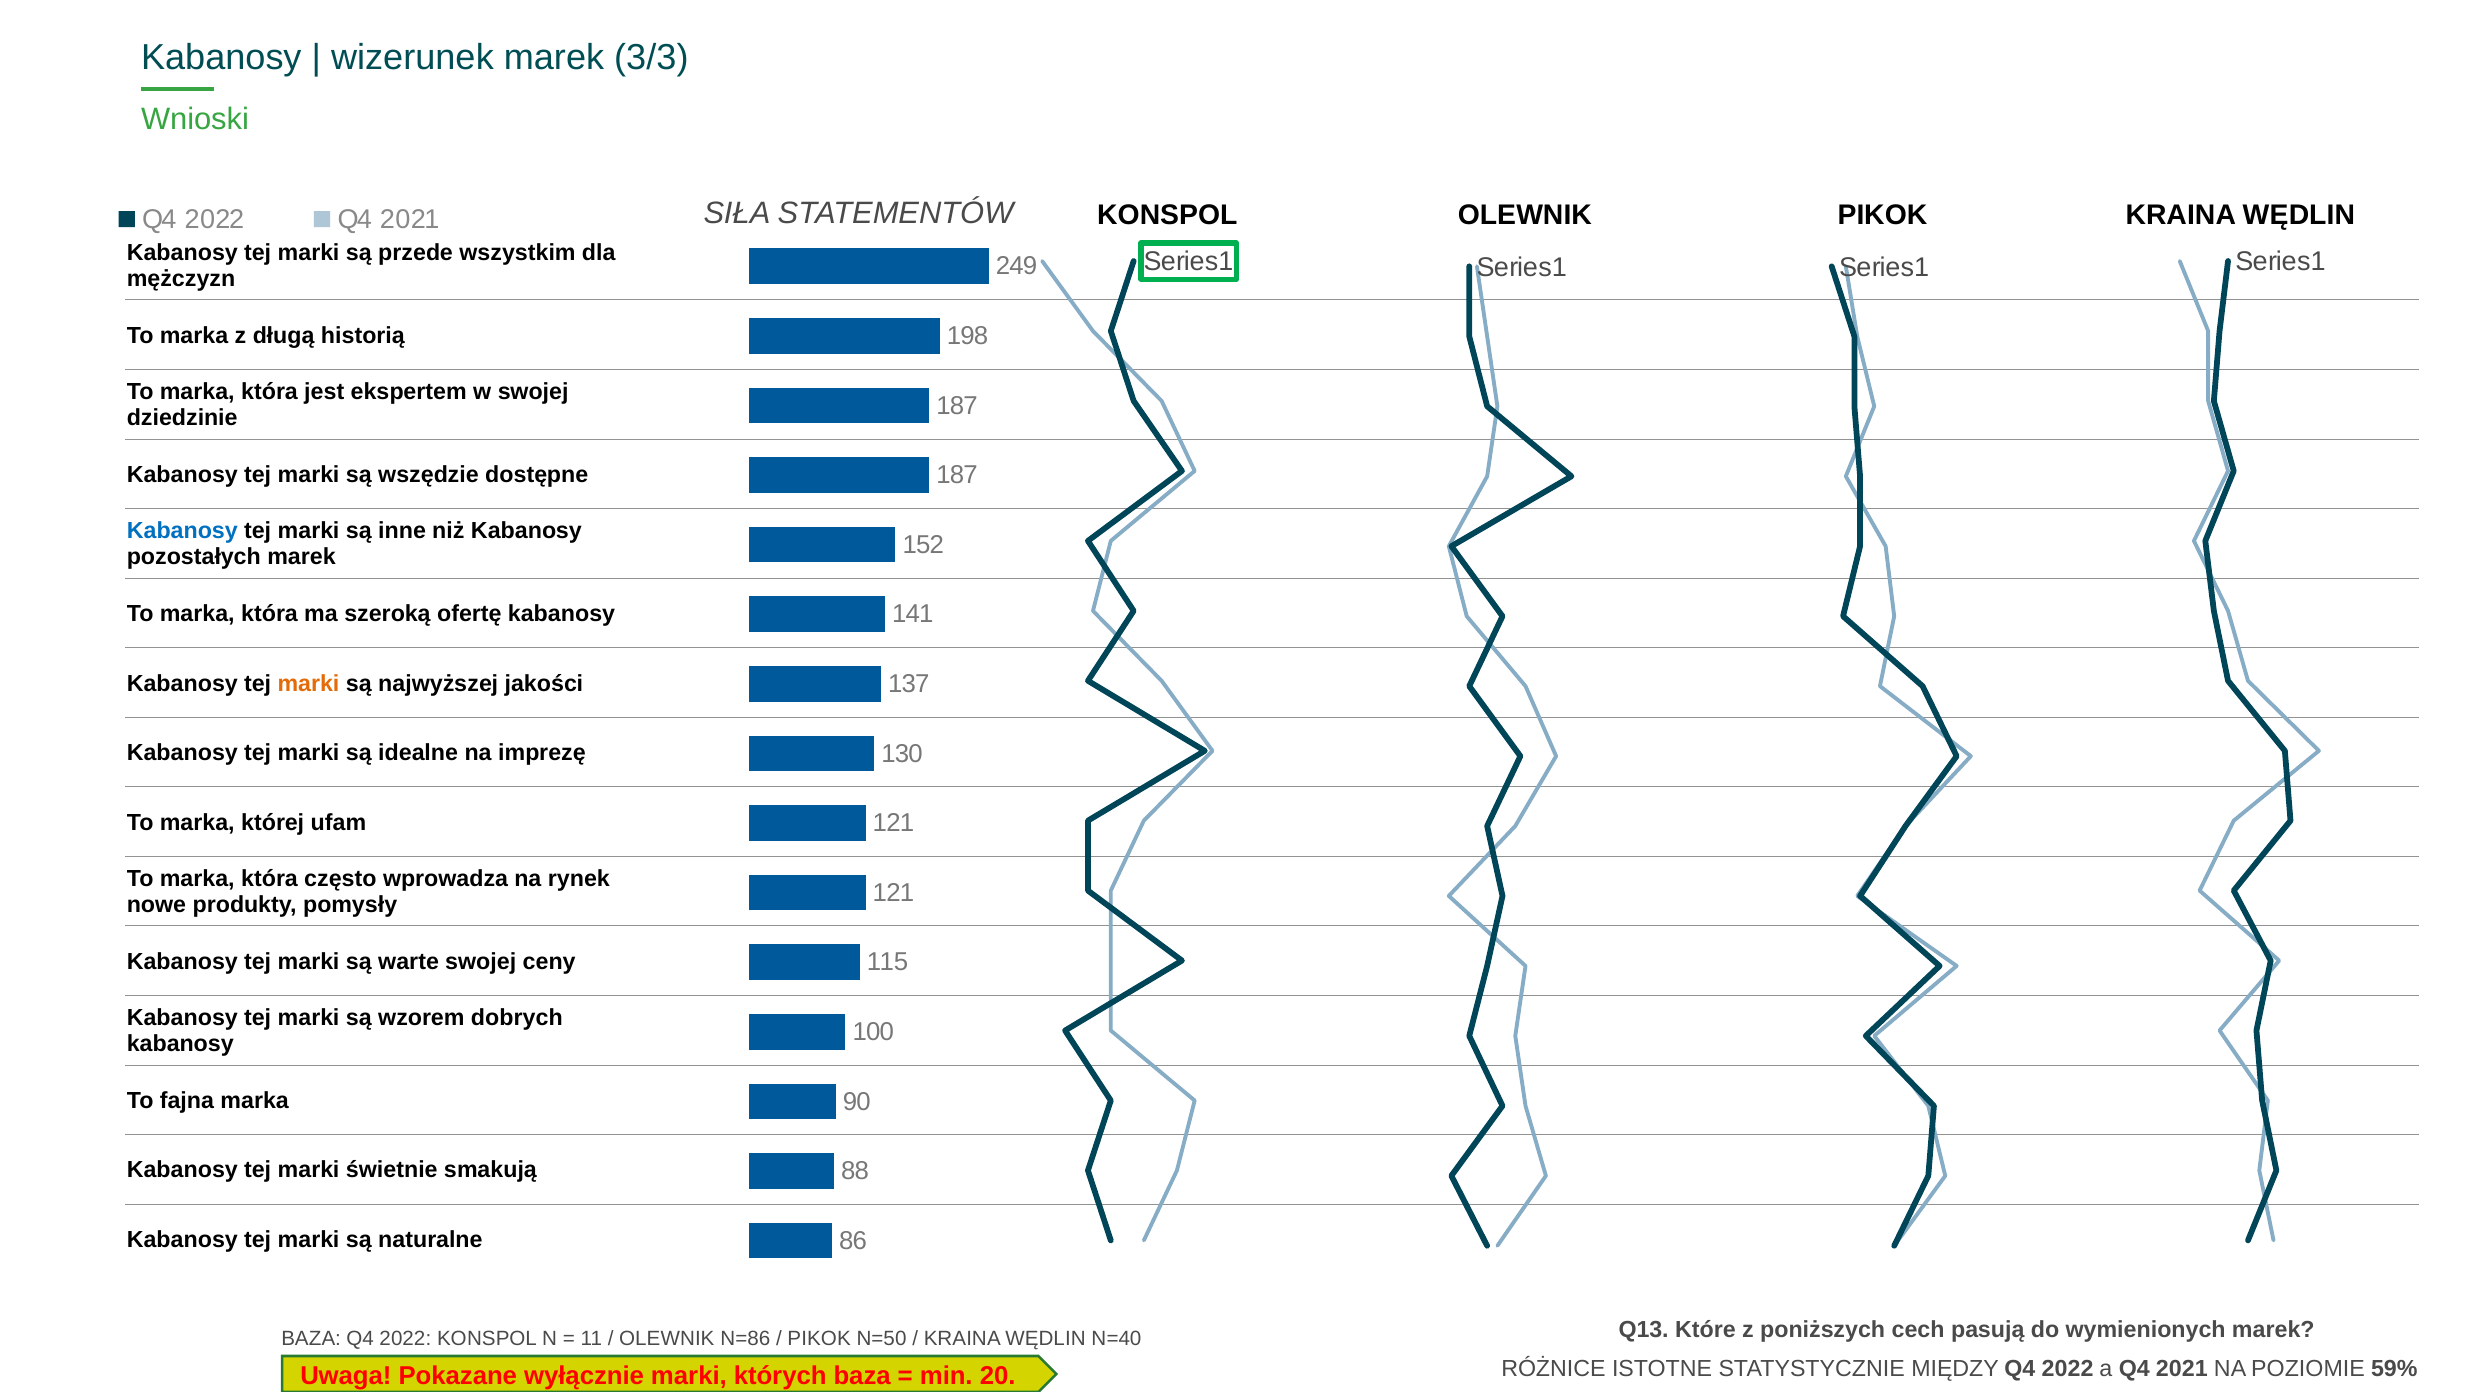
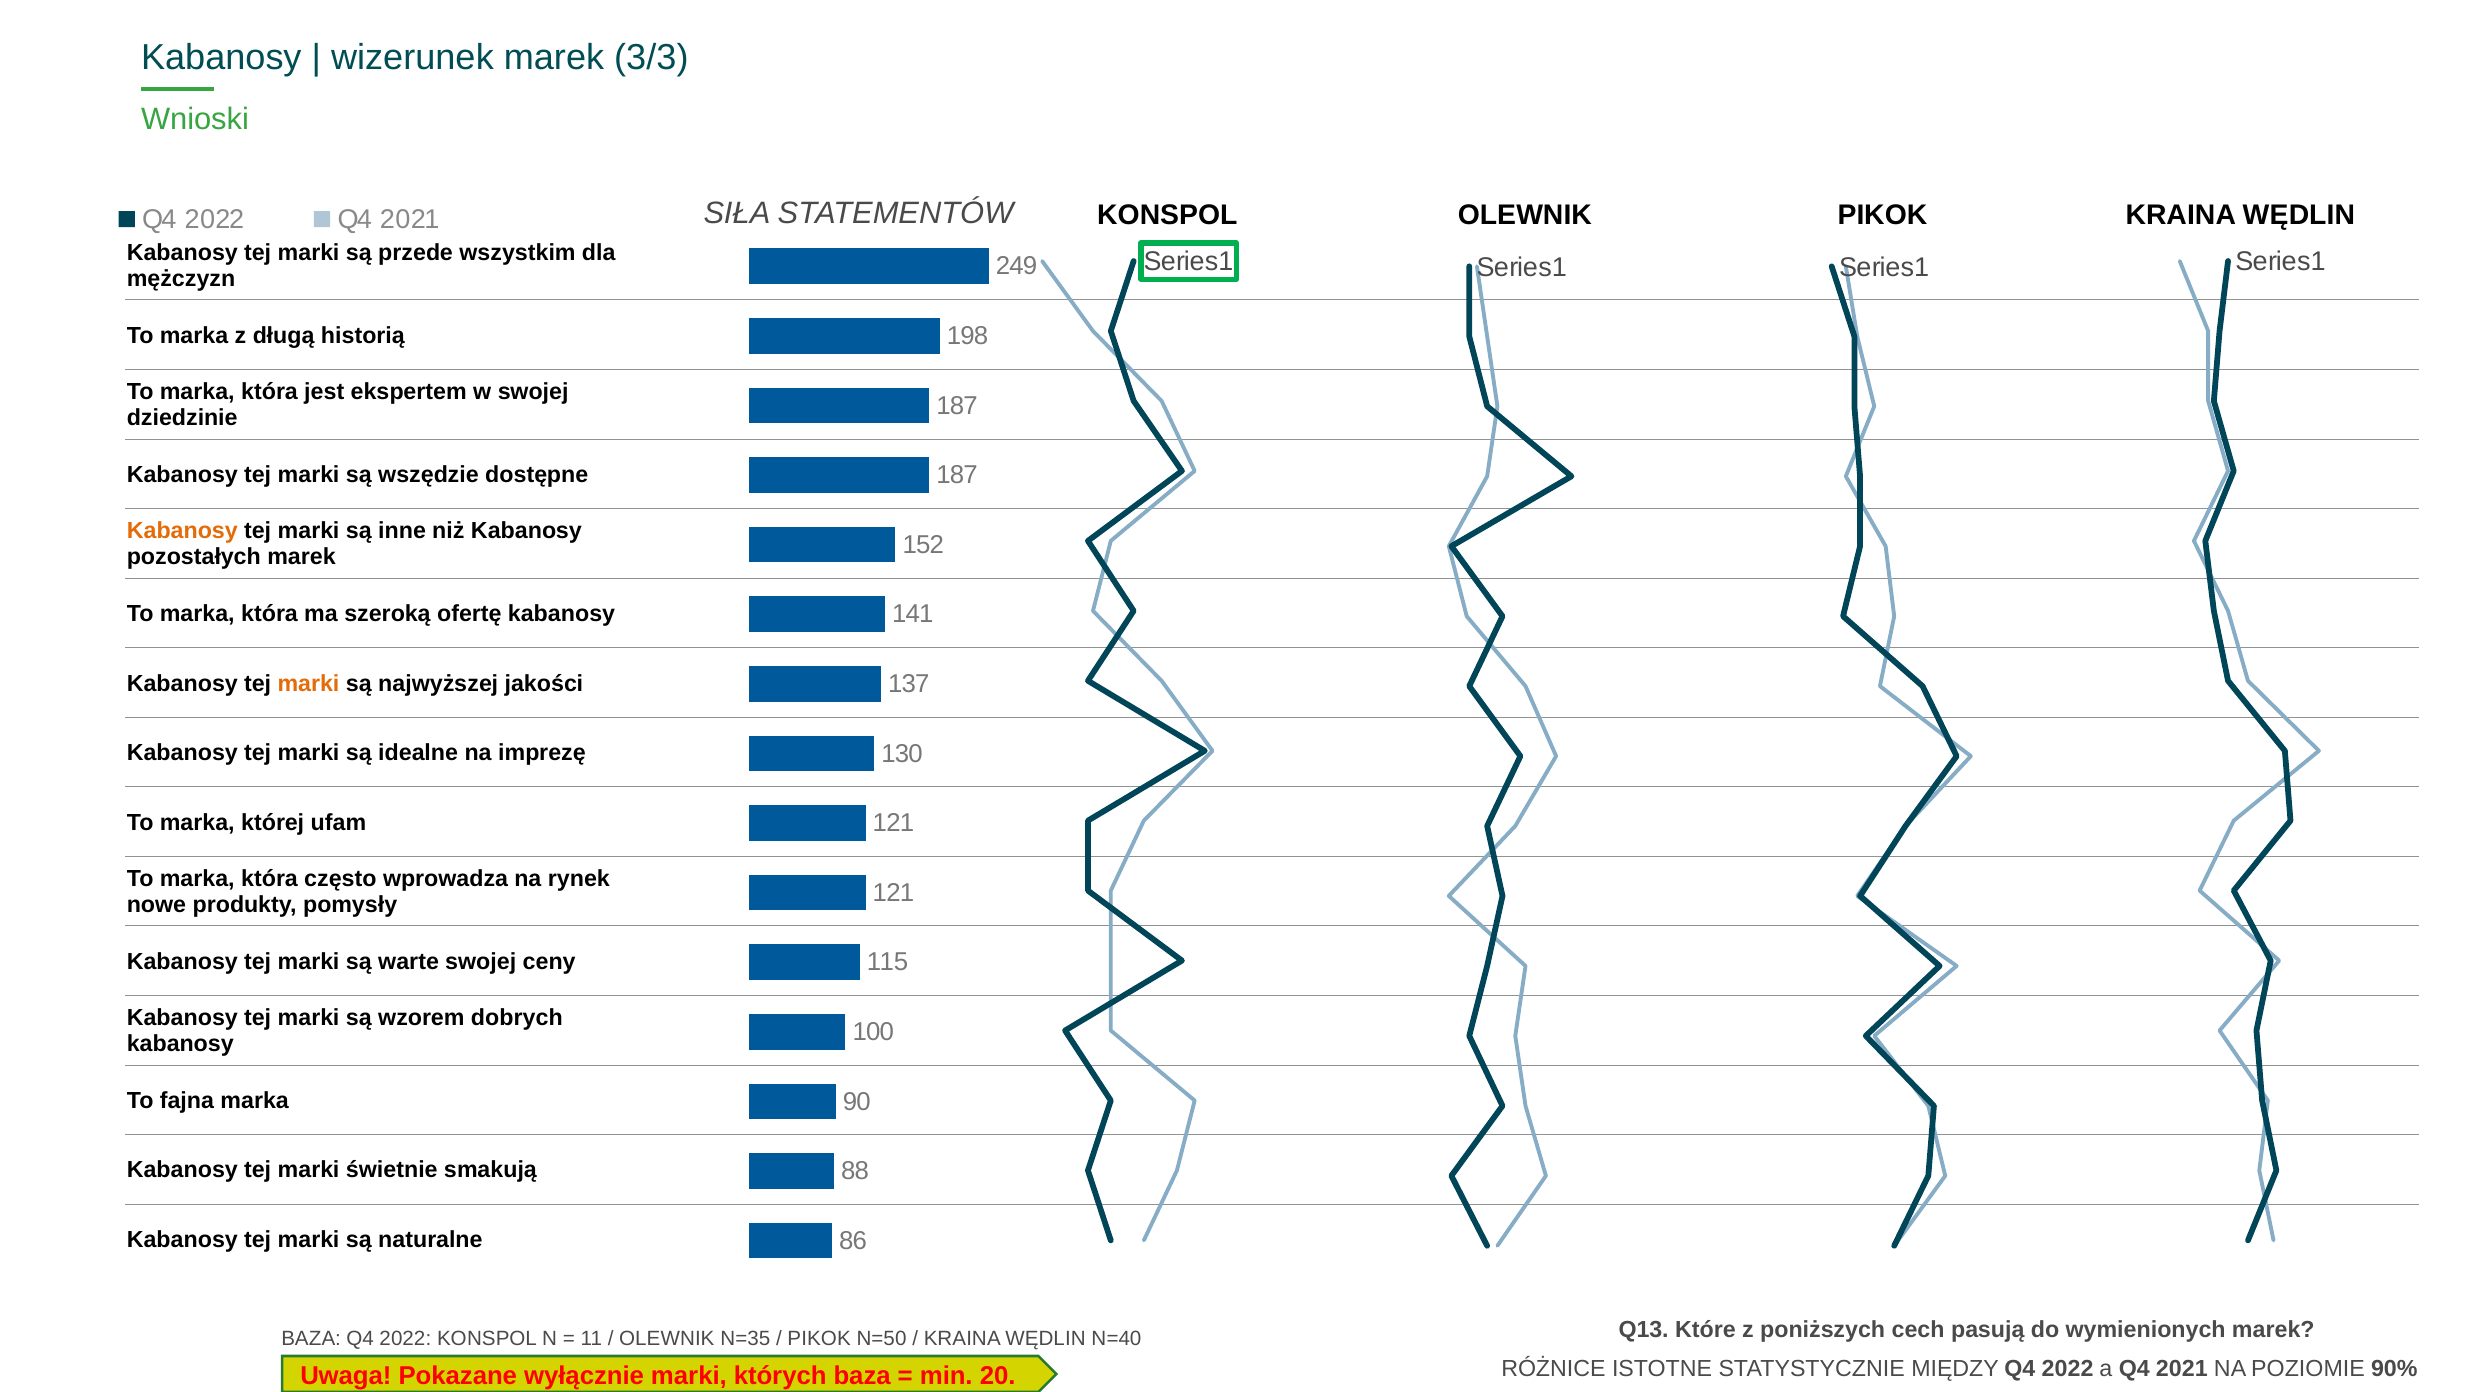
Kabanosy at (182, 531) colour: blue -> orange
N=86: N=86 -> N=35
59%: 59% -> 90%
